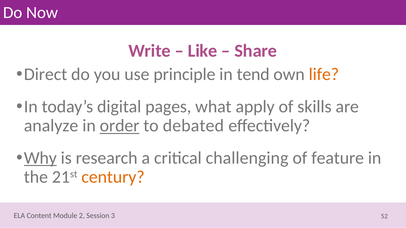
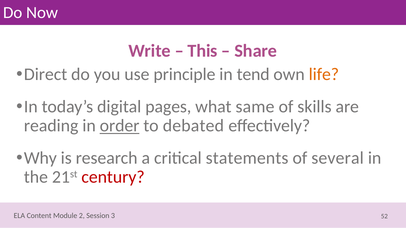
Like: Like -> This
apply: apply -> same
analyze: analyze -> reading
Why underline: present -> none
challenging: challenging -> statements
feature: feature -> several
century colour: orange -> red
